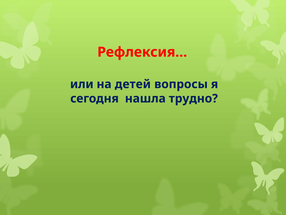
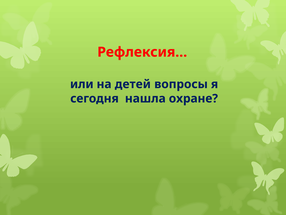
трудно: трудно -> охране
